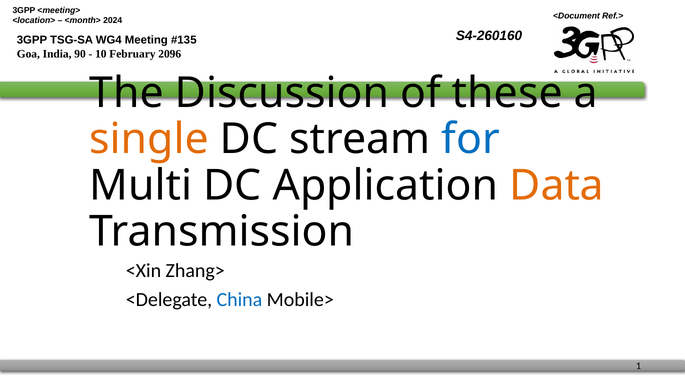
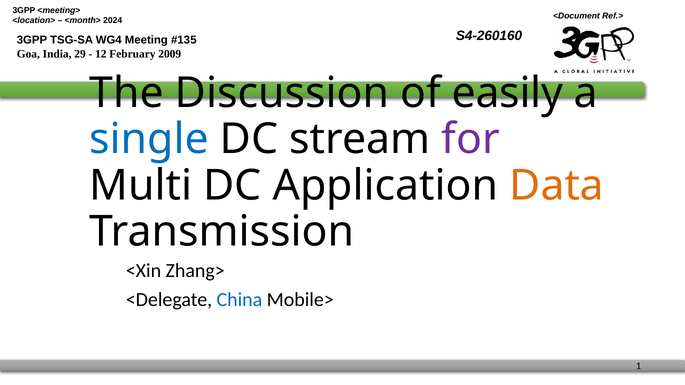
90: 90 -> 29
10: 10 -> 12
2096: 2096 -> 2009
these: these -> easily
single colour: orange -> blue
for colour: blue -> purple
